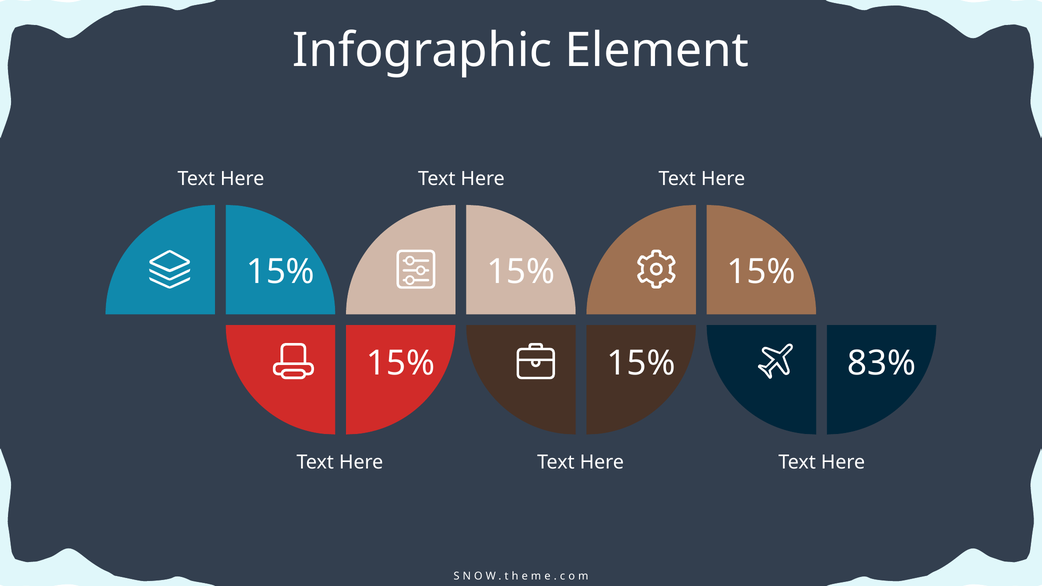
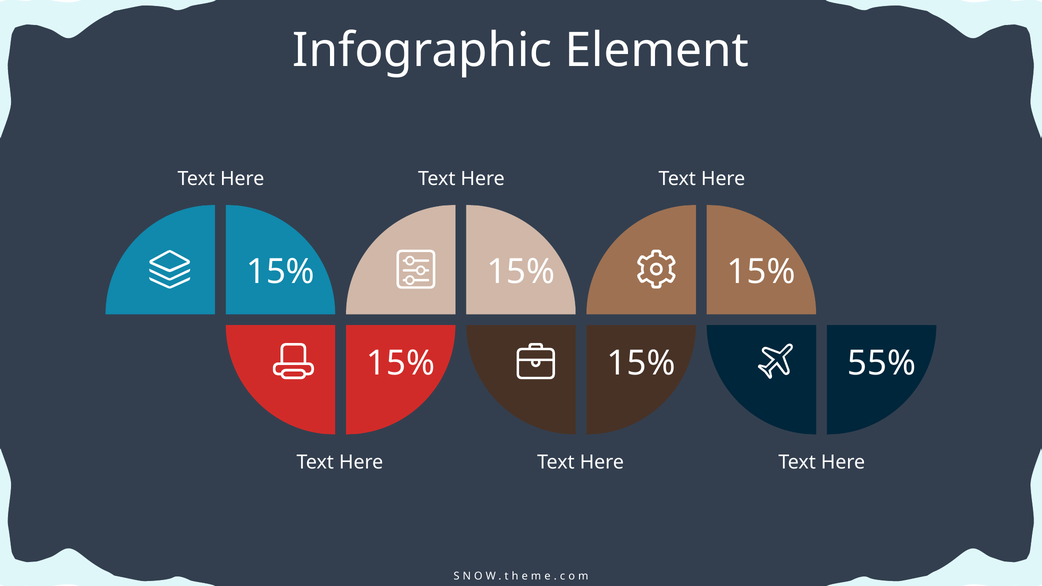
83%: 83% -> 55%
